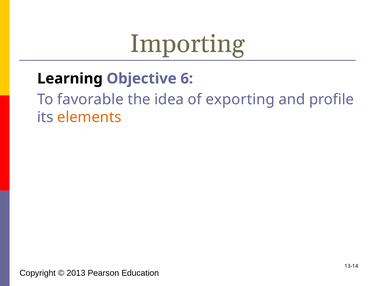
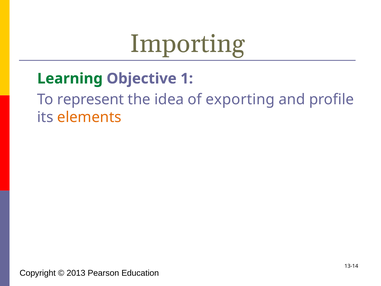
Learning colour: black -> green
6: 6 -> 1
favorable: favorable -> represent
